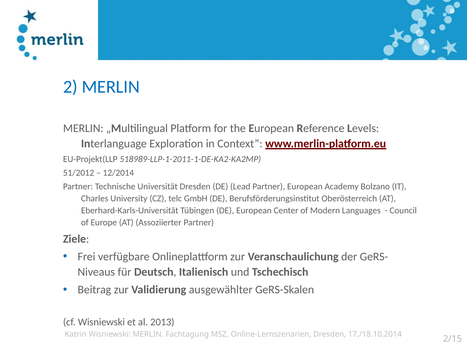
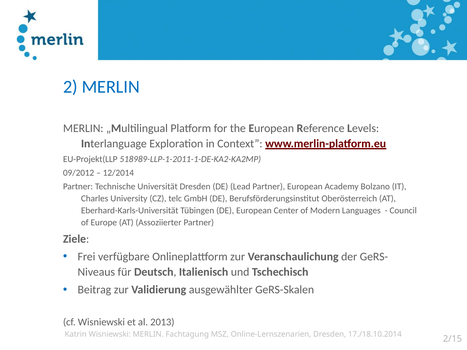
51/2012: 51/2012 -> 09/2012
